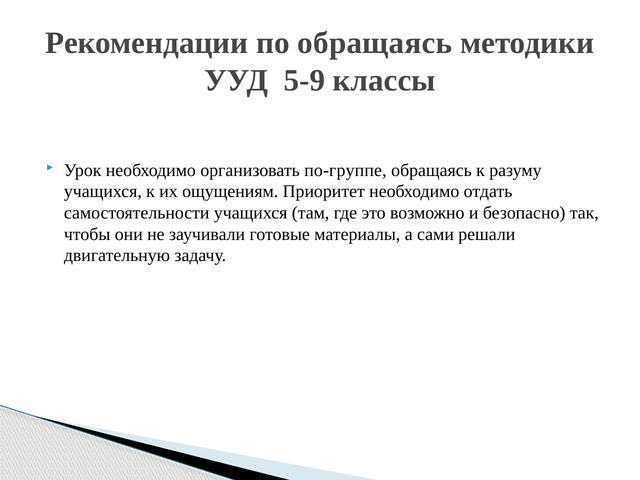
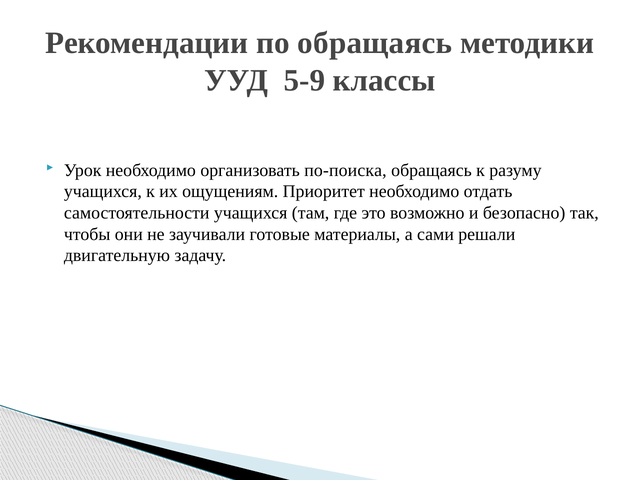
по-группе: по-группе -> по-поиска
